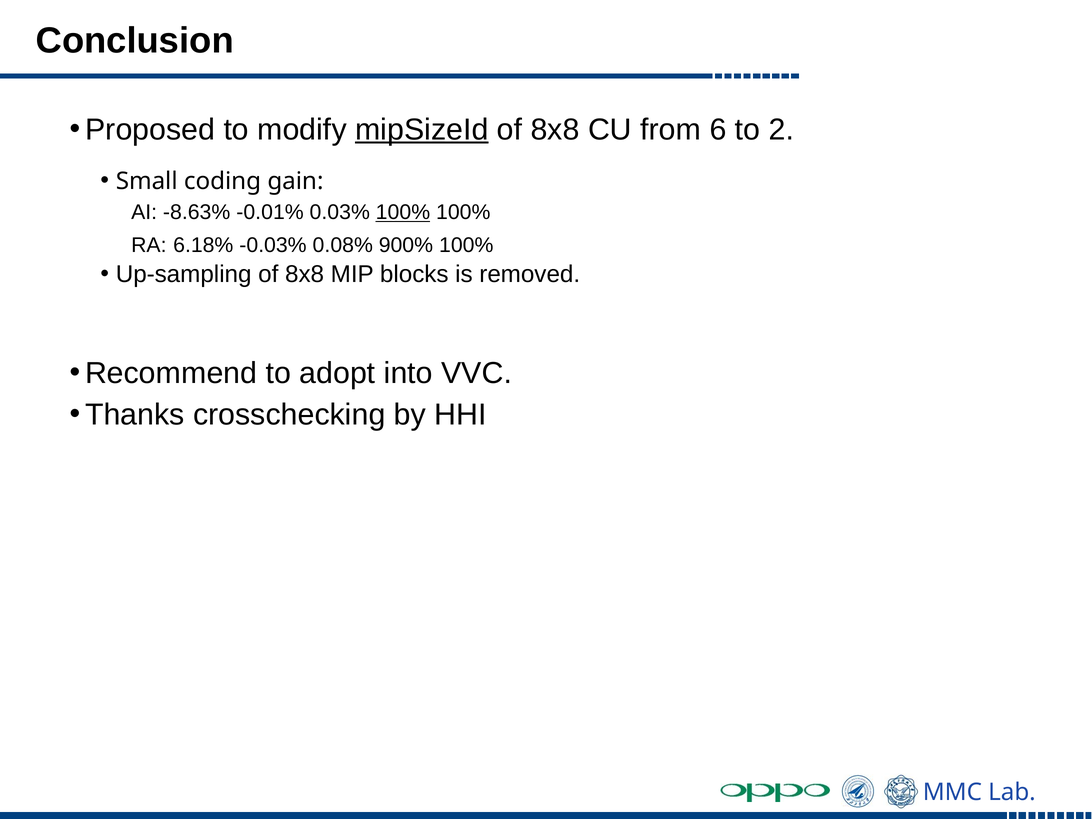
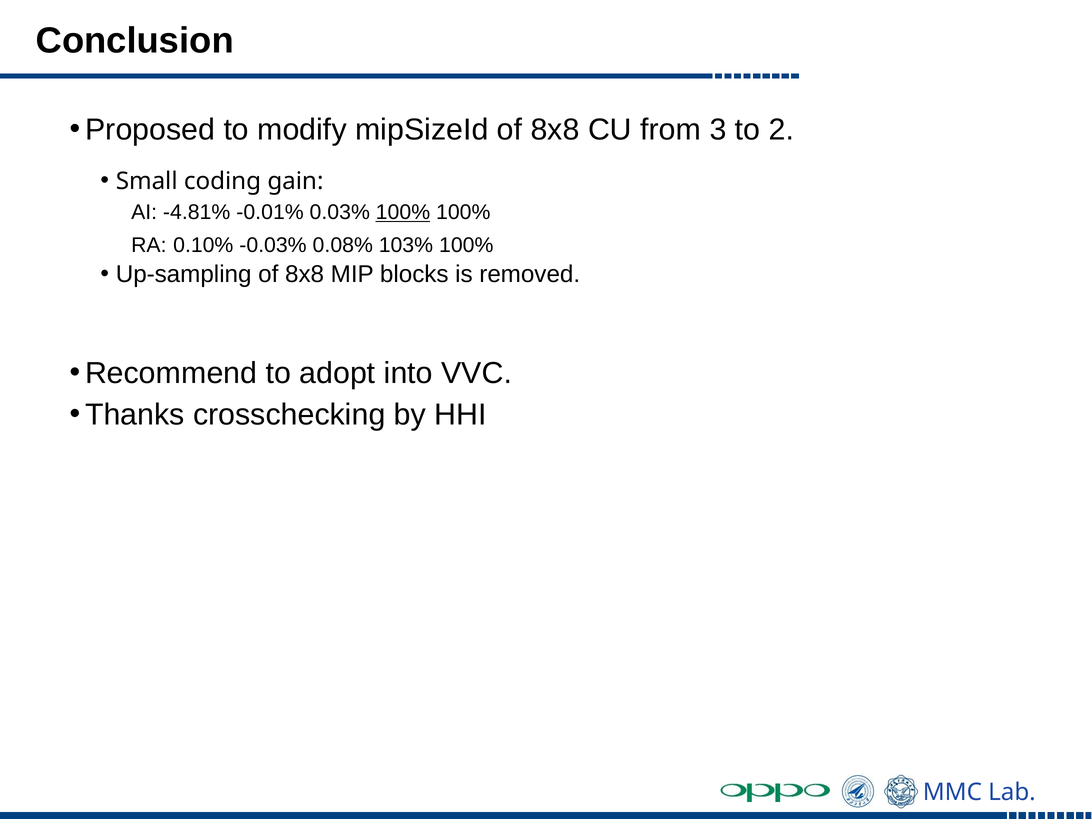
mipSizeId underline: present -> none
6: 6 -> 3
-8.63%: -8.63% -> -4.81%
6.18%: 6.18% -> 0.10%
900%: 900% -> 103%
